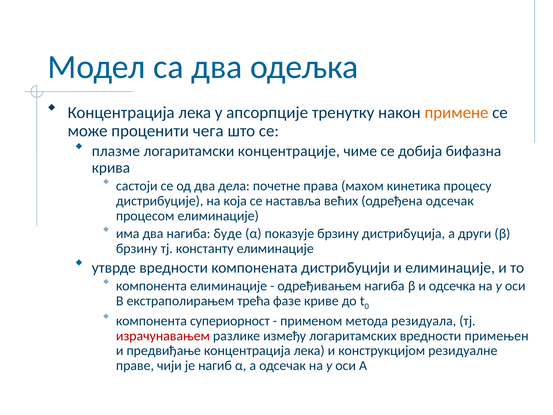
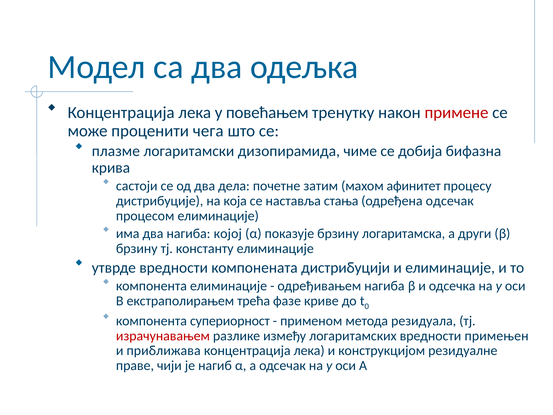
апсорпције: апсорпције -> повећањем
примене colour: orange -> red
концентрације: концентрације -> дизопирамида
права: права -> затим
кинетика: кинетика -> афинитет
већих: већих -> стања
буде: буде -> којој
дистрибуција: дистрибуција -> логаритамска
предвиђање: предвиђање -> приближава
